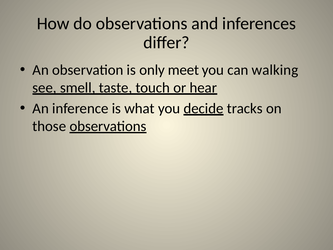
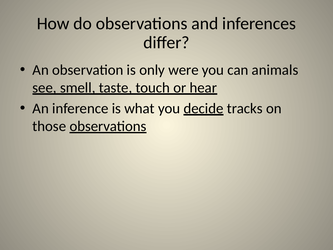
meet: meet -> were
walking: walking -> animals
